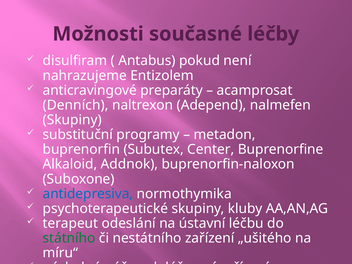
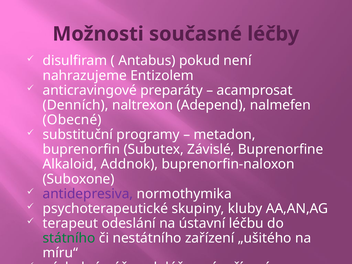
Skupiny at (72, 120): Skupiny -> Obecné
Center: Center -> Závislé
antidepresiva colour: blue -> purple
